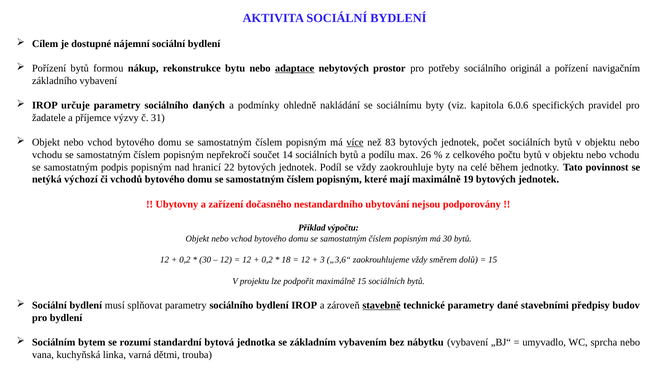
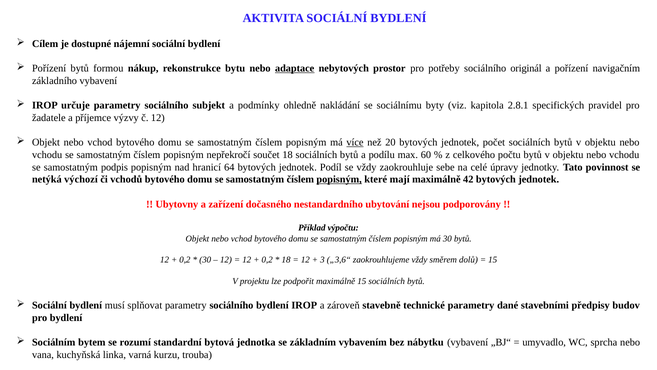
daných: daných -> subjekt
6.0.6: 6.0.6 -> 2.8.1
č 31: 31 -> 12
83: 83 -> 20
součet 14: 14 -> 18
26: 26 -> 60
22: 22 -> 64
zaokrouhluje byty: byty -> sebe
během: během -> úpravy
popisným at (339, 179) underline: none -> present
19: 19 -> 42
stavebně underline: present -> none
dětmi: dětmi -> kurzu
